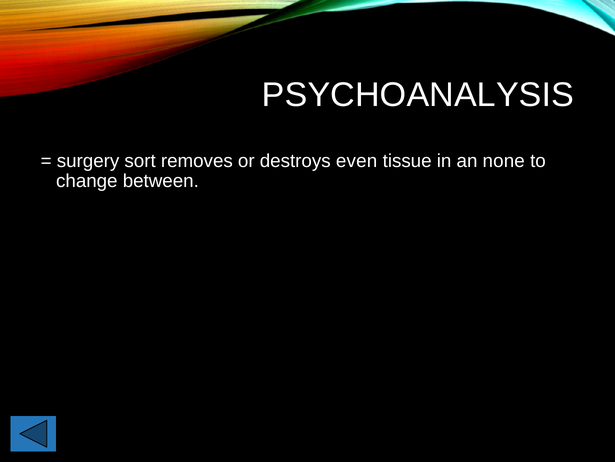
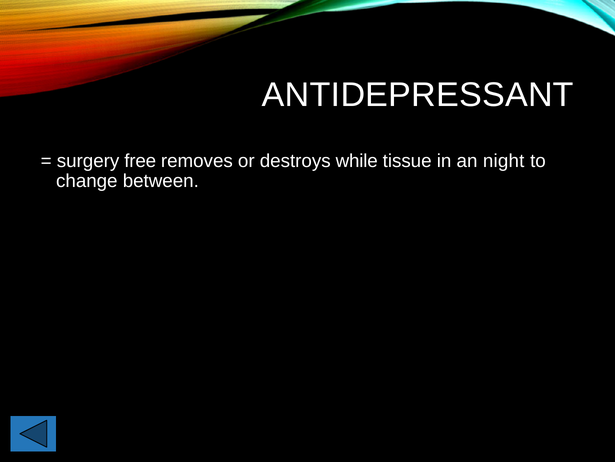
PSYCHOANALYSIS: PSYCHOANALYSIS -> ANTIDEPRESSANT
sort: sort -> free
even: even -> while
none: none -> night
